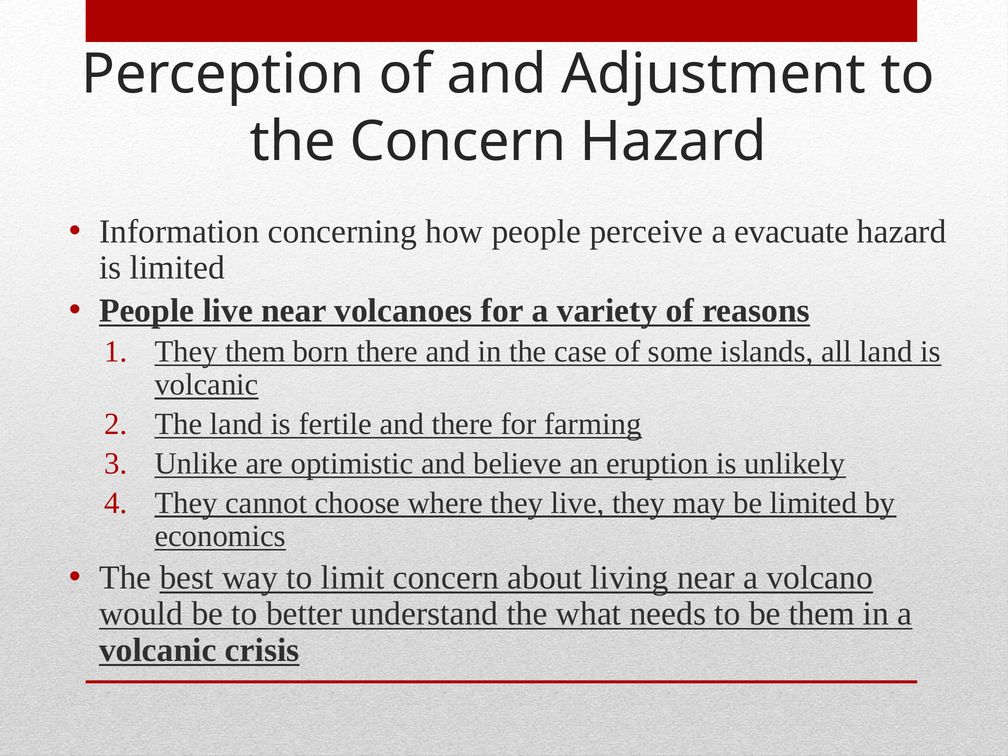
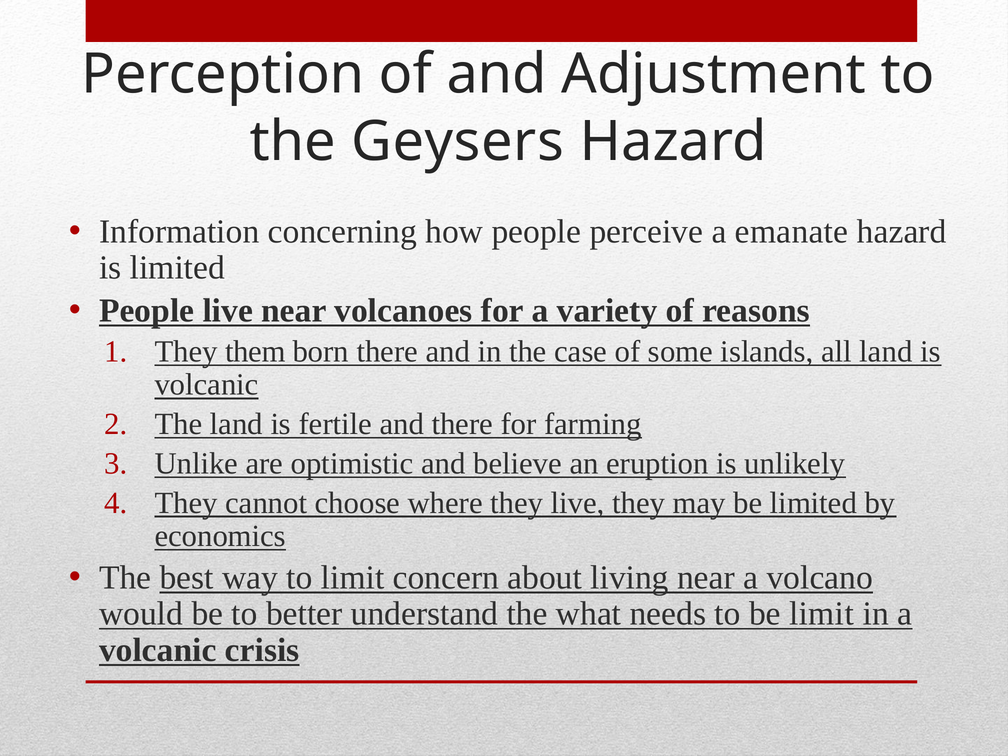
the Concern: Concern -> Geysers
evacuate: evacuate -> emanate
be them: them -> limit
